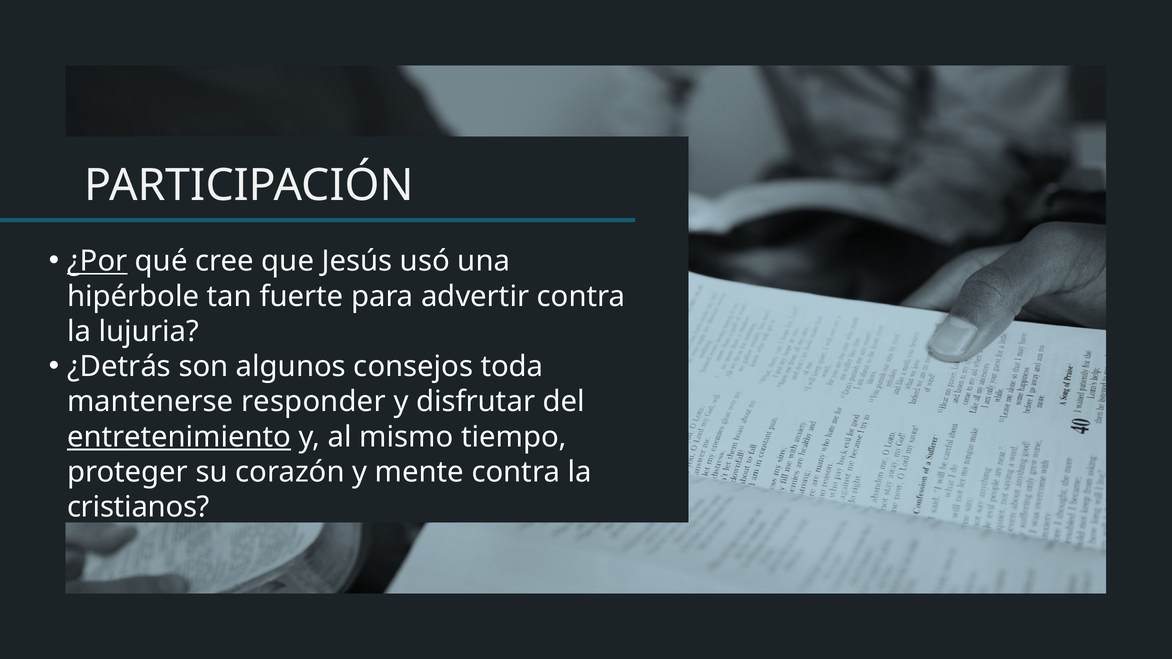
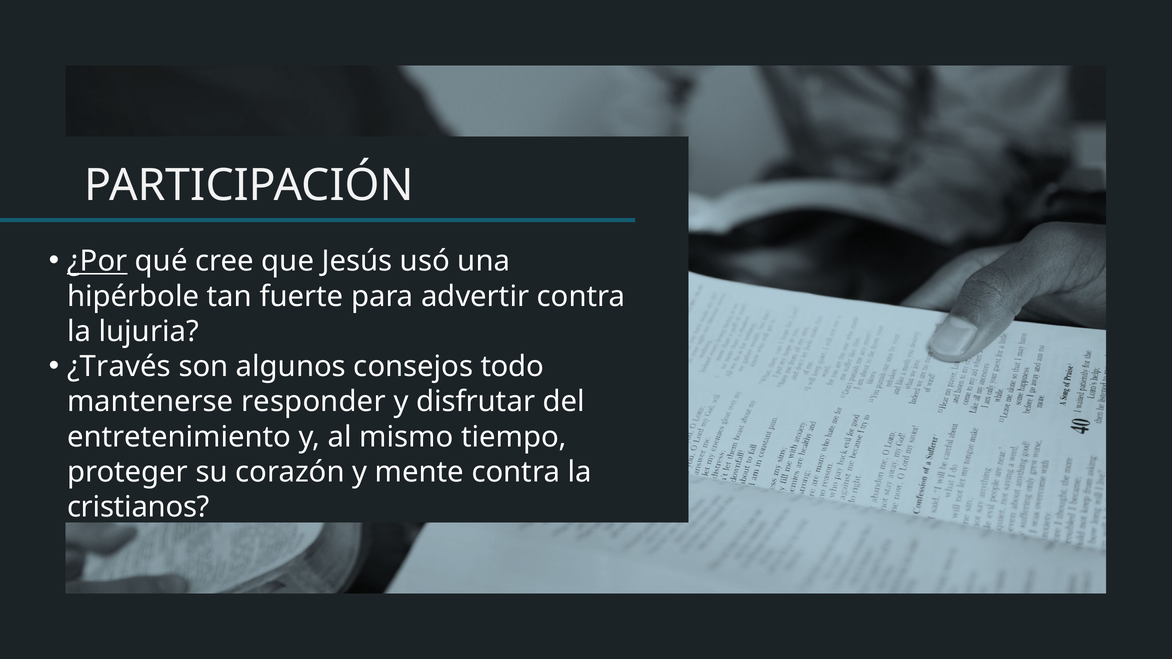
¿Detrás: ¿Detrás -> ¿Través
toda: toda -> todo
entretenimiento underline: present -> none
